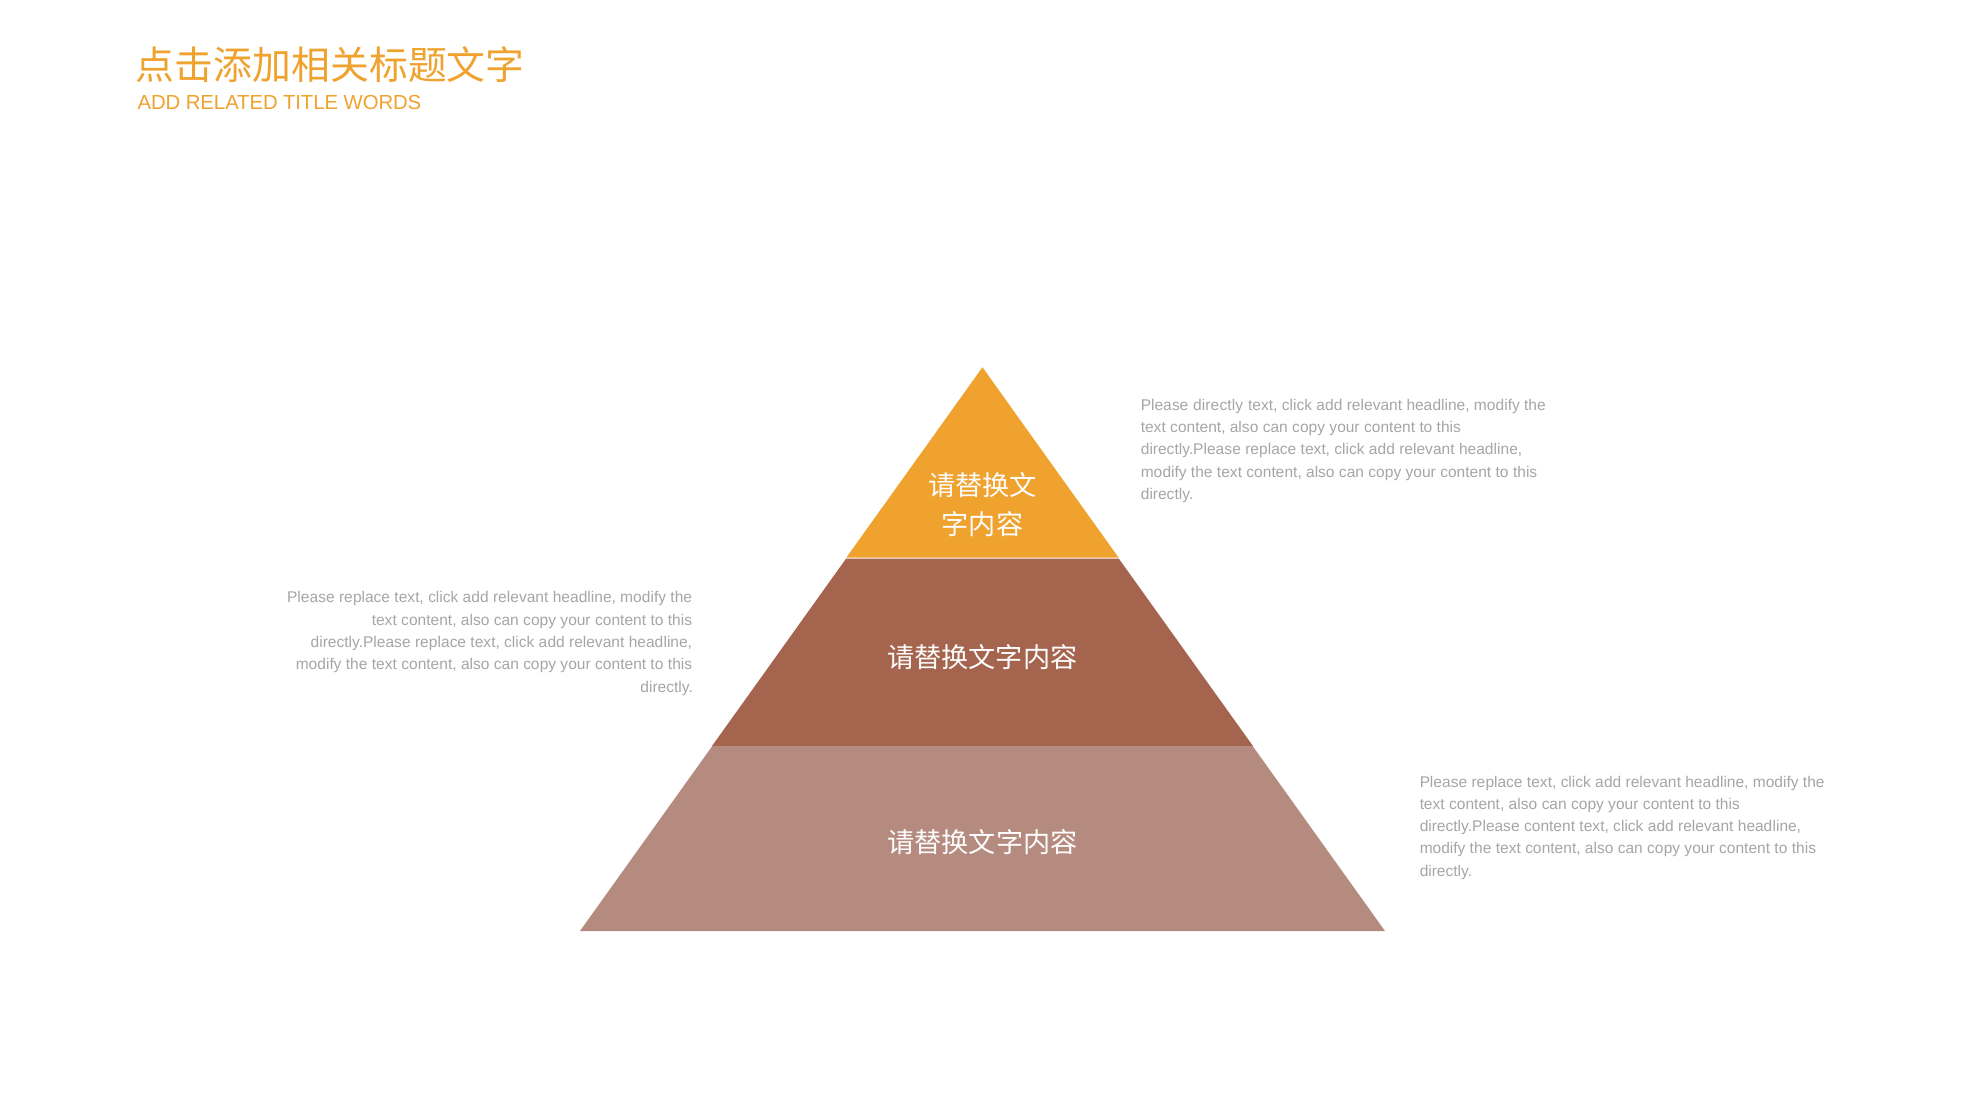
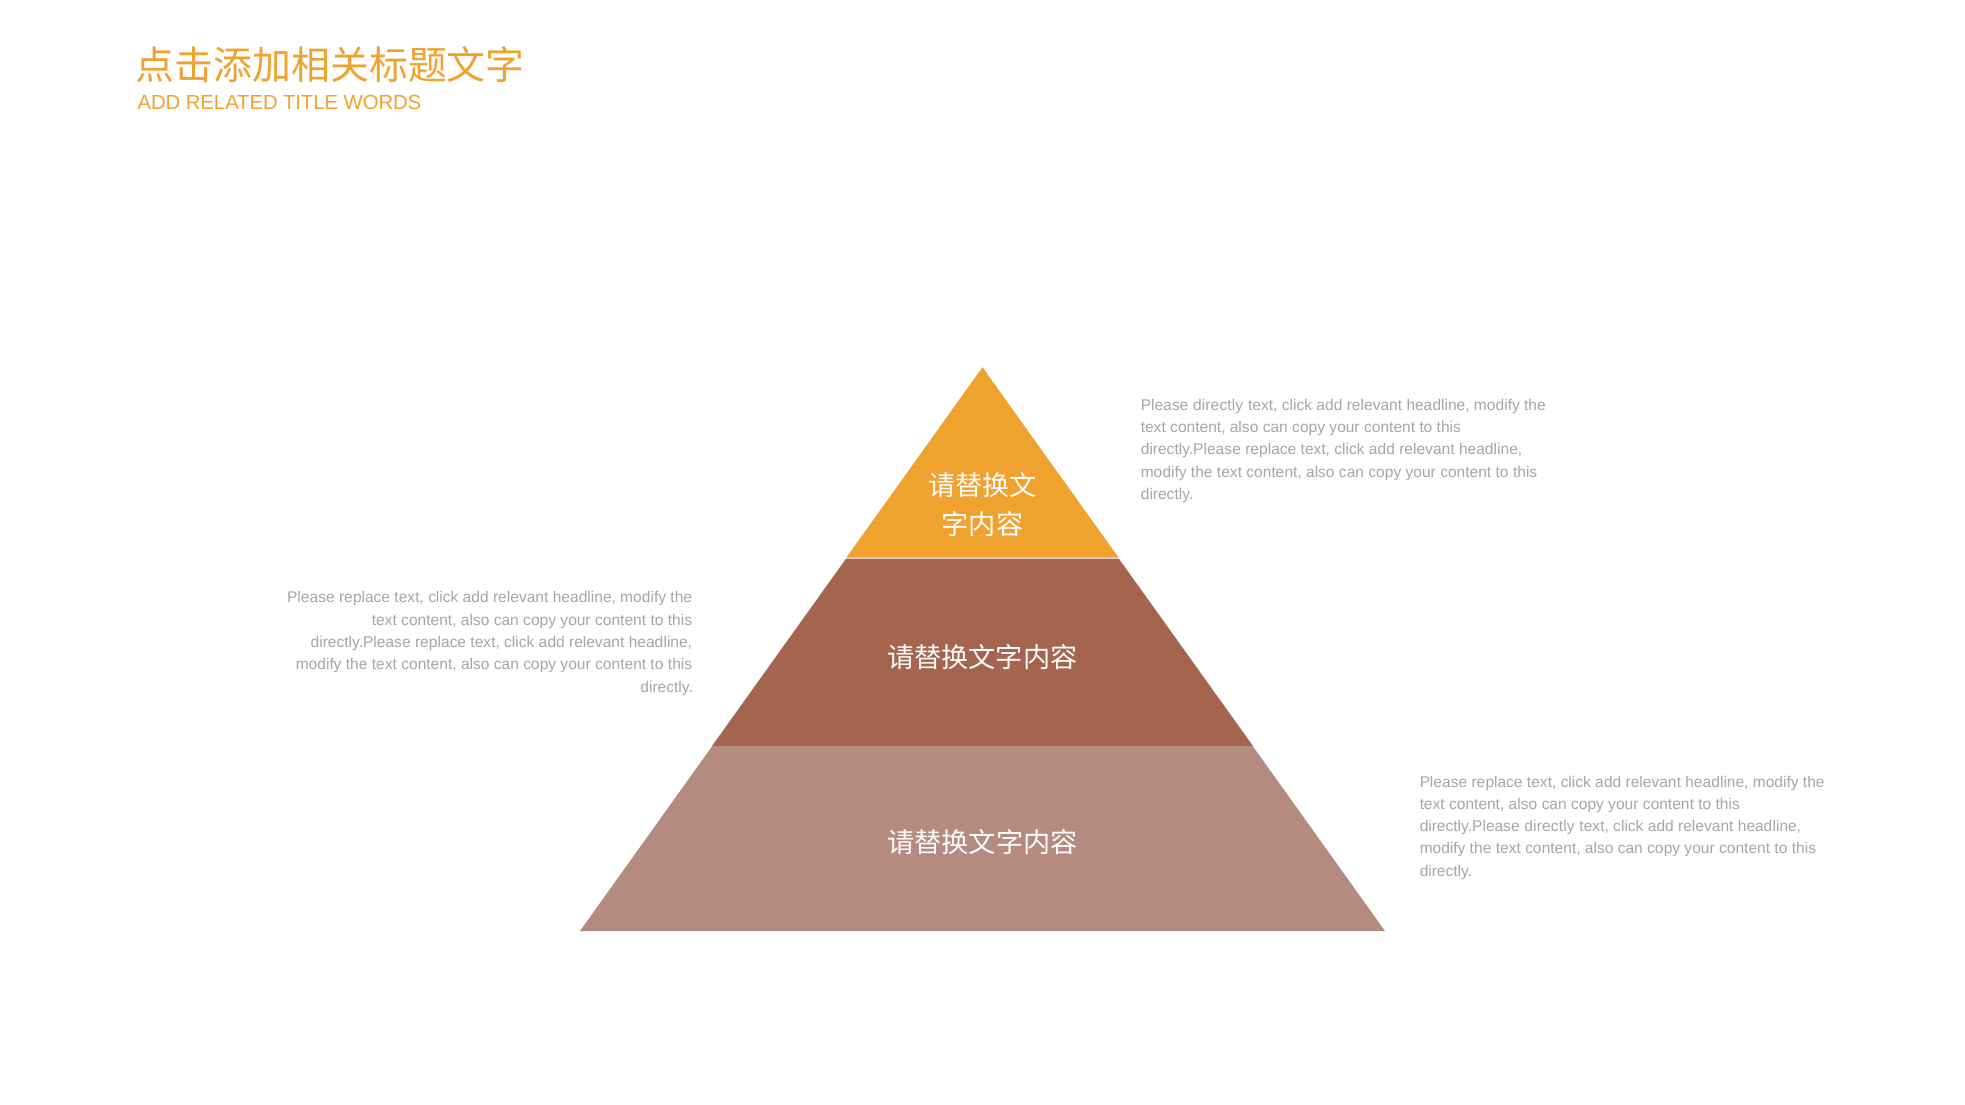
directly.Please content: content -> directly
